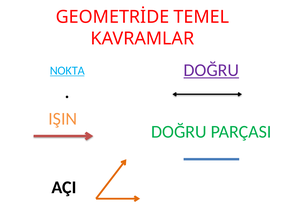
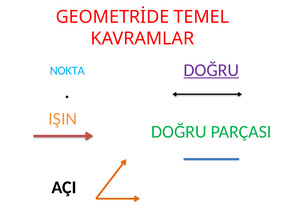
NOKTA underline: present -> none
